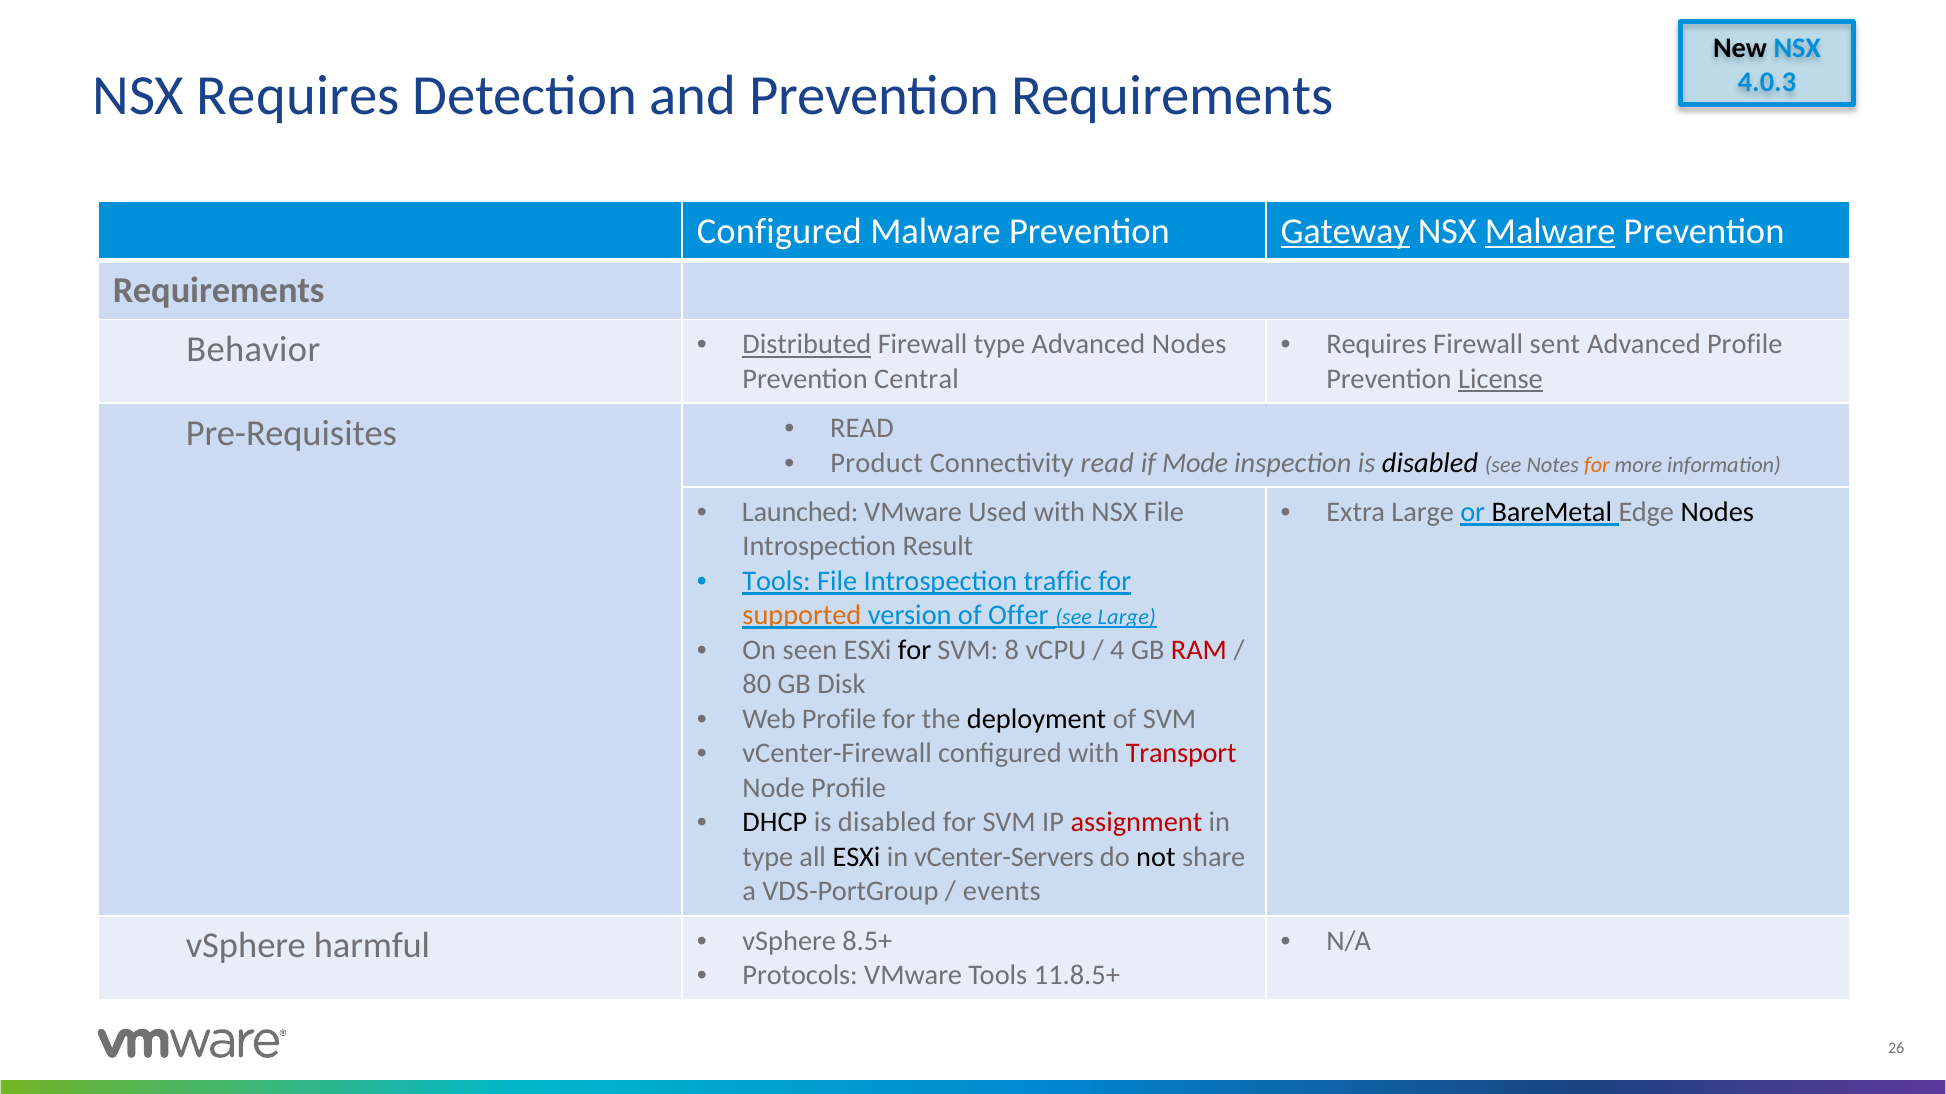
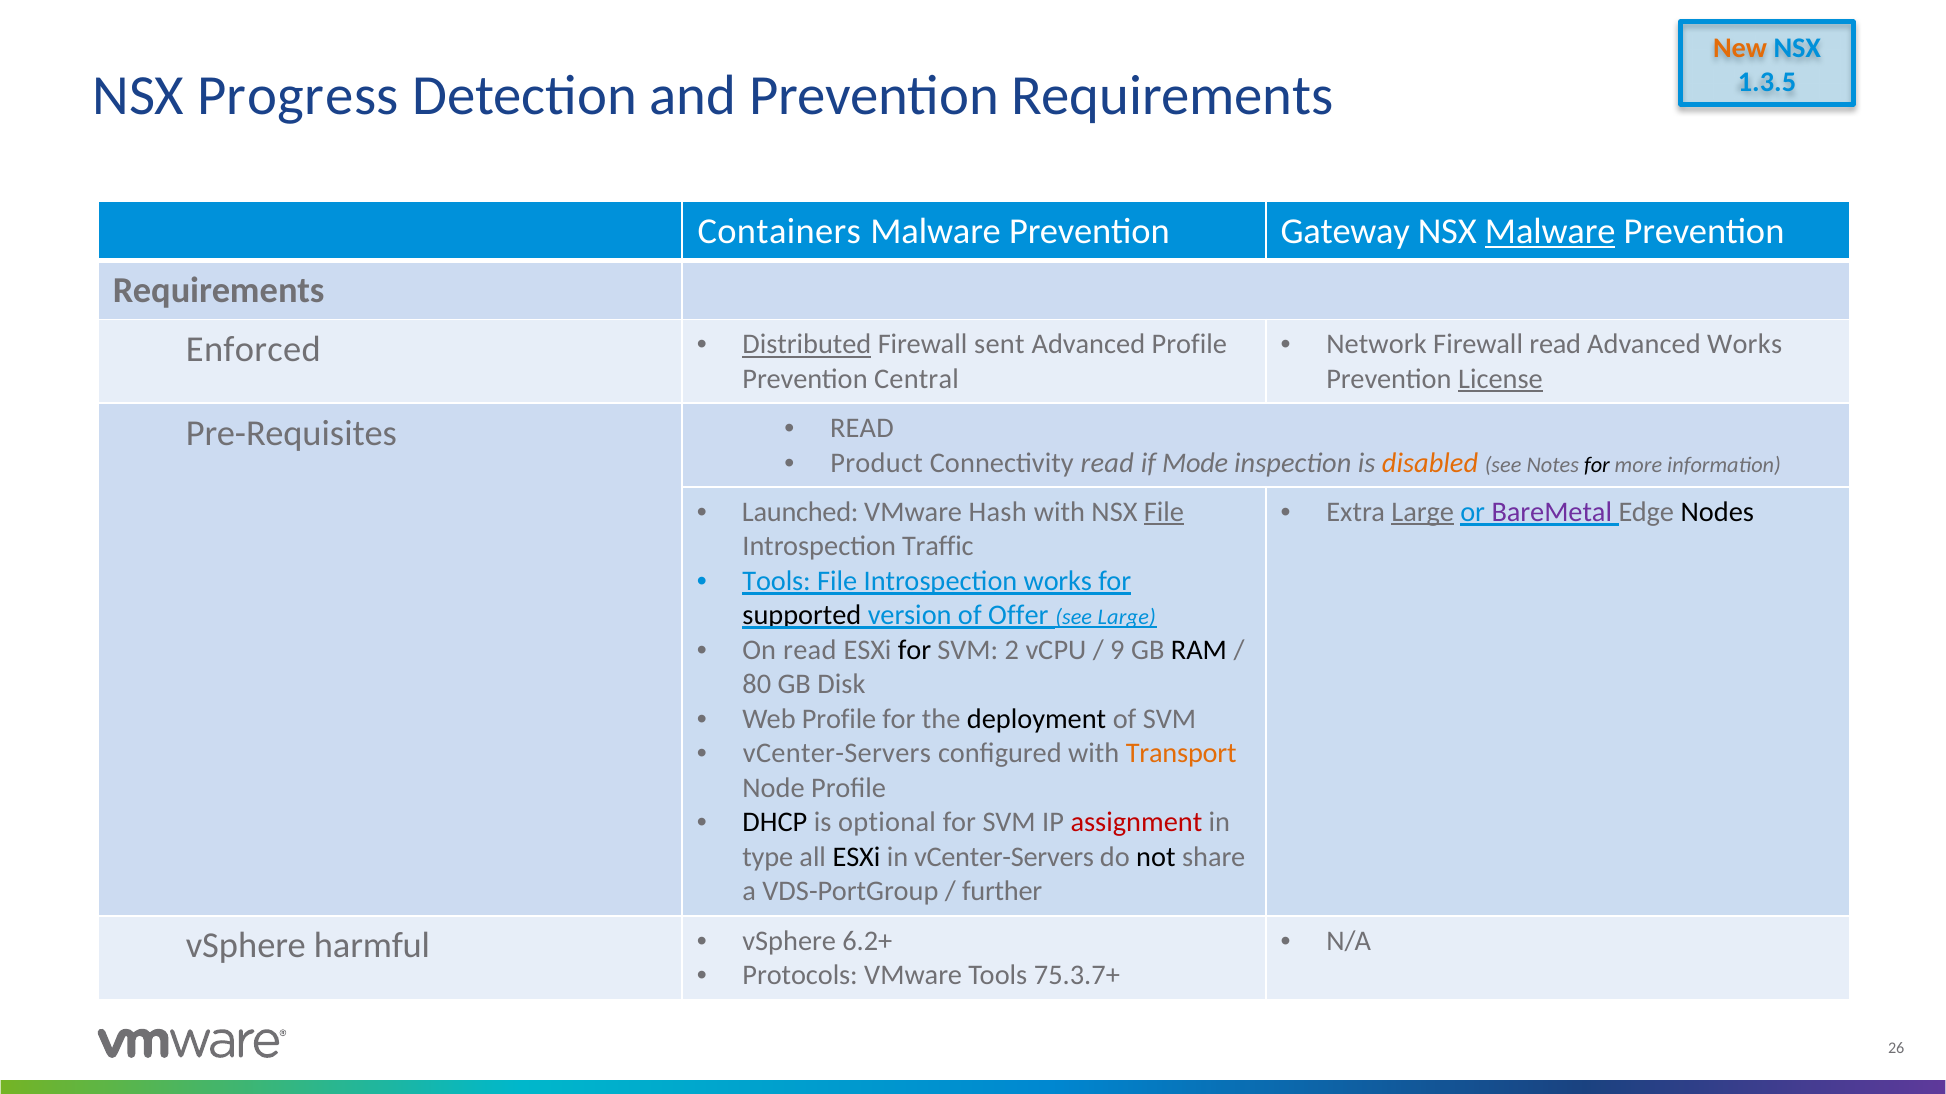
New colour: black -> orange
4.0.3: 4.0.3 -> 1.3.5
NSX Requires: Requires -> Progress
Configured at (779, 231): Configured -> Containers
Gateway underline: present -> none
Requires at (1377, 345): Requires -> Network
Firewall sent: sent -> read
Advanced Profile: Profile -> Works
Behavior: Behavior -> Enforced
Firewall type: type -> sent
Advanced Nodes: Nodes -> Profile
disabled at (1430, 463) colour: black -> orange
for at (1597, 465) colour: orange -> black
Used: Used -> Hash
File at (1164, 512) underline: none -> present
Large at (1423, 512) underline: none -> present
BareMetal colour: black -> purple
Result: Result -> Traffic
Introspection traffic: traffic -> works
supported colour: orange -> black
On seen: seen -> read
8: 8 -> 2
4: 4 -> 9
RAM colour: red -> black
vCenter-Firewall at (837, 754): vCenter-Firewall -> vCenter-Servers
Transport colour: red -> orange
disabled at (887, 823): disabled -> optional
events: events -> further
8.5+: 8.5+ -> 6.2+
11.8.5+: 11.8.5+ -> 75.3.7+
